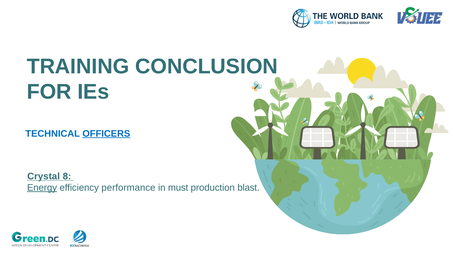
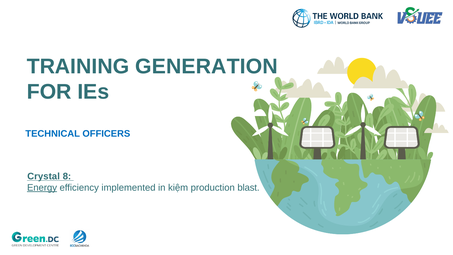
CONCLUSION: CONCLUSION -> GENERATION
OFFICERS underline: present -> none
performance: performance -> implemented
must: must -> kiệm
